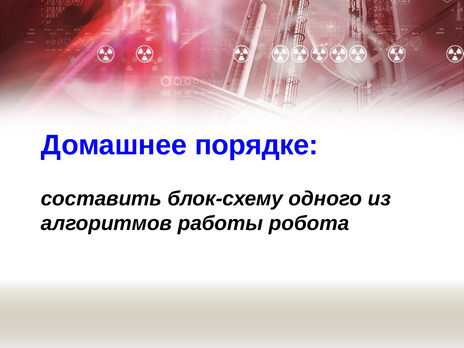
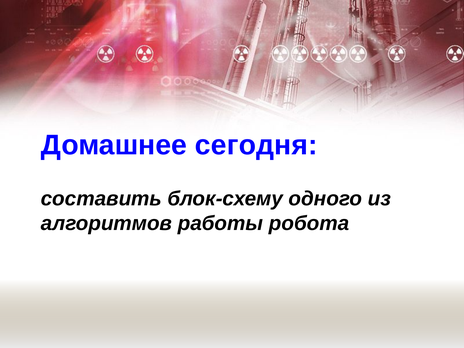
порядке: порядке -> сегодня
